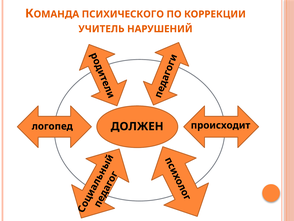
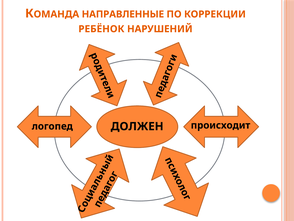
ПСИХИЧЕСКОГО: ПСИХИЧЕСКОГО -> НАПРАВЛЕННЫЕ
УЧИТЕЛЬ: УЧИТЕЛЬ -> РЕБЁНОК
